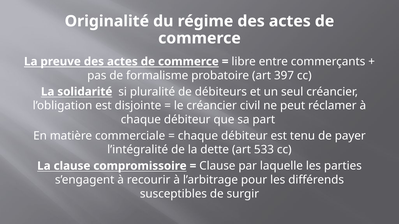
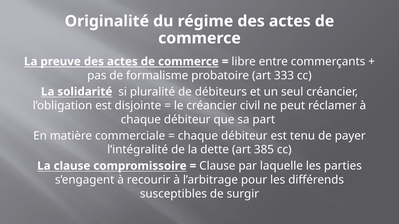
397: 397 -> 333
533: 533 -> 385
